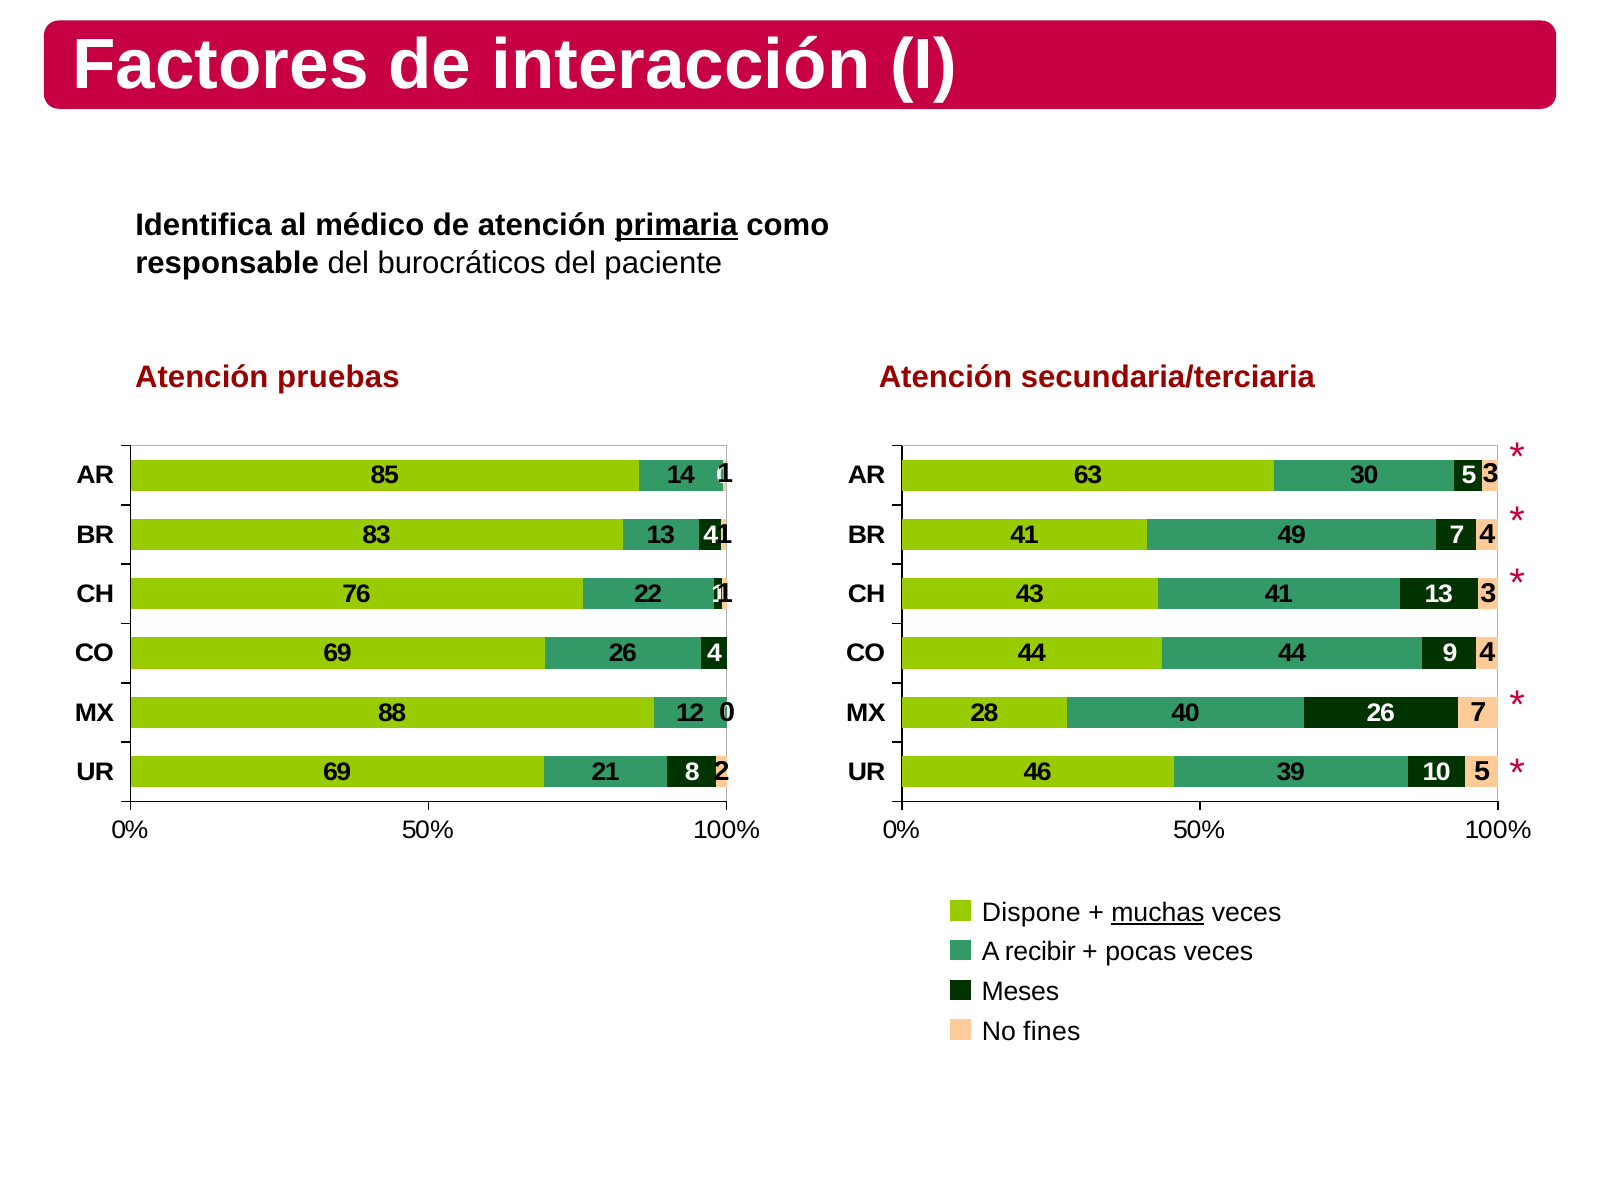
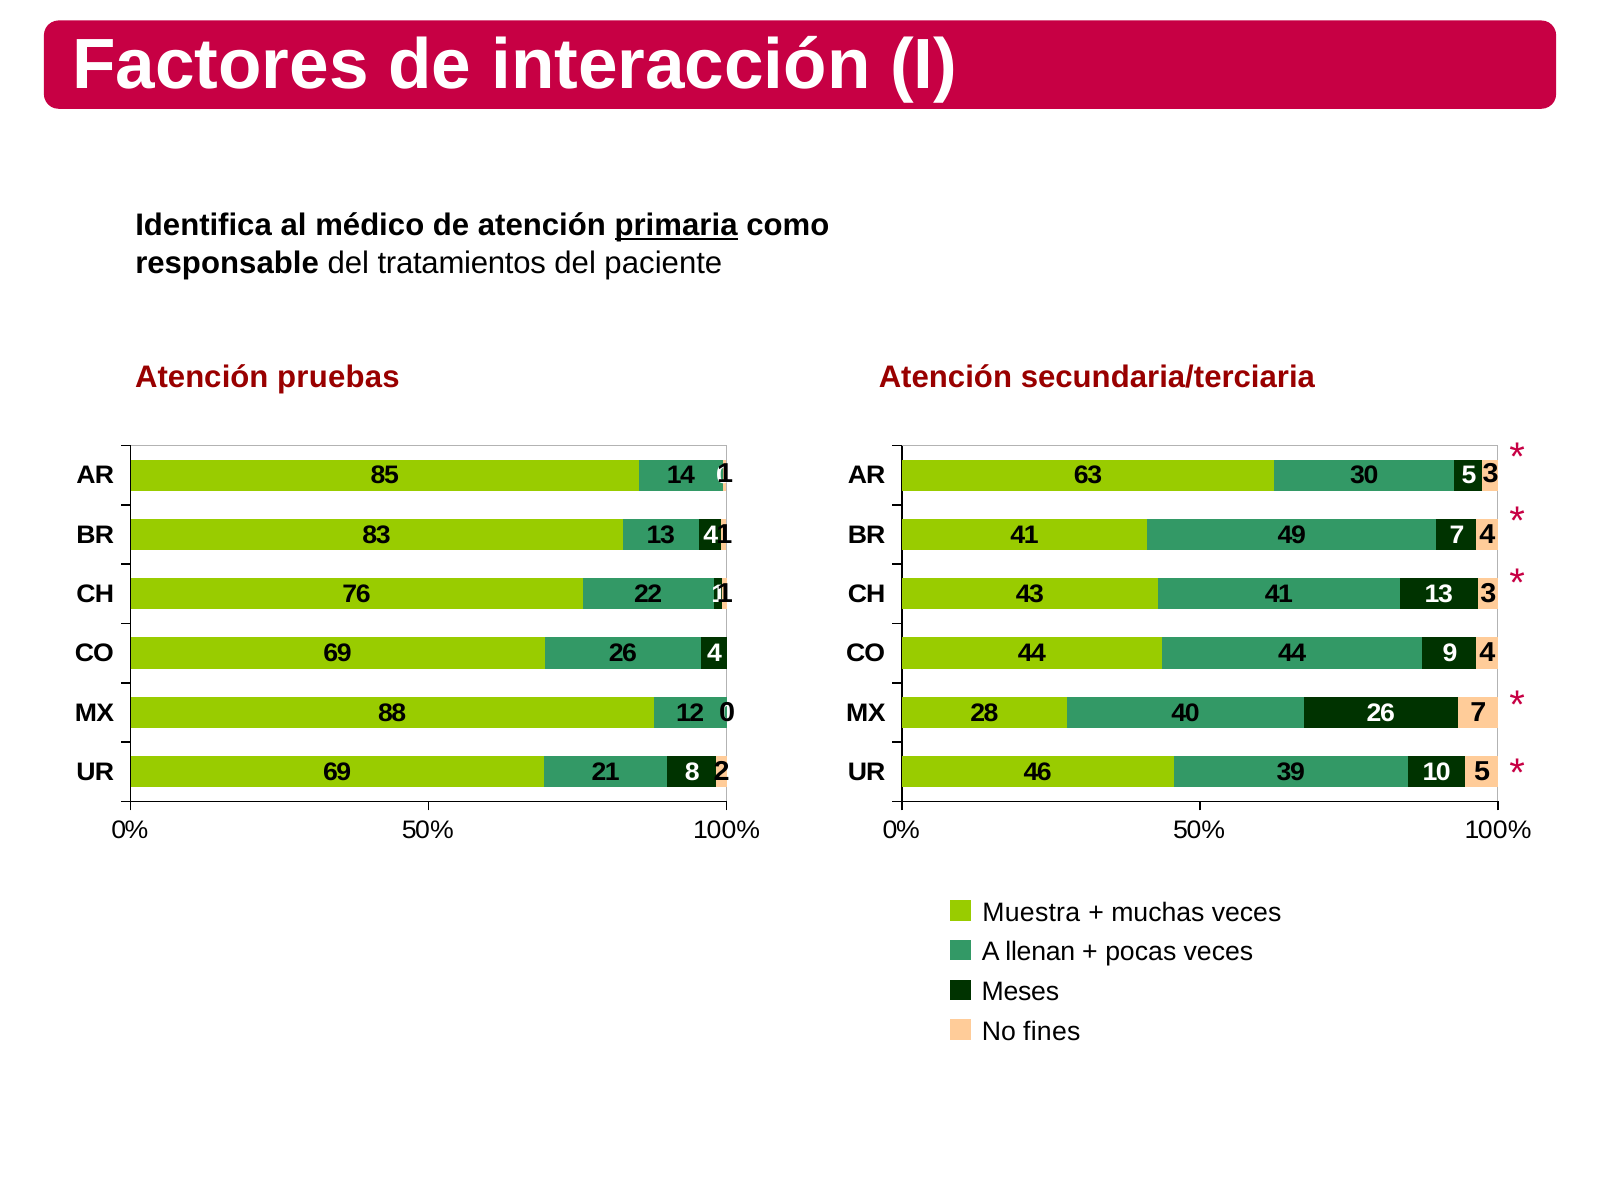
burocráticos: burocráticos -> tratamientos
Dispone: Dispone -> Muestra
muchas underline: present -> none
recibir: recibir -> llenan
